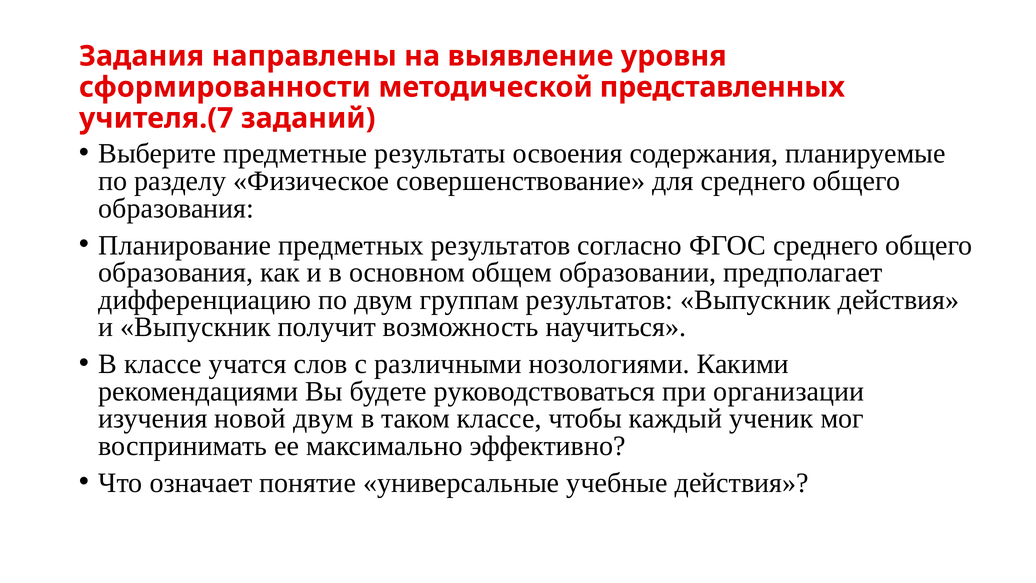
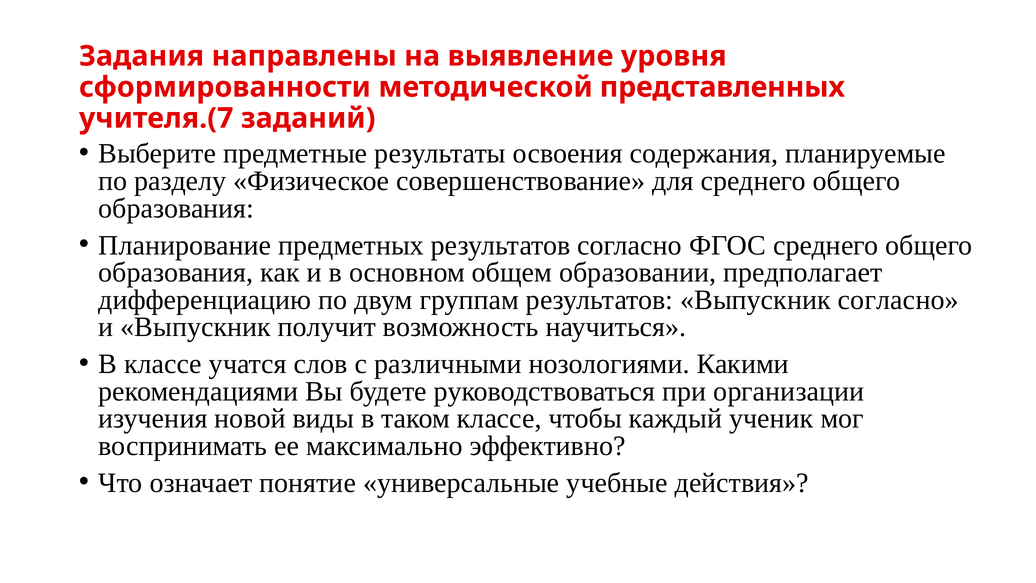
Выпускник действия: действия -> согласно
новой двум: двум -> виды
